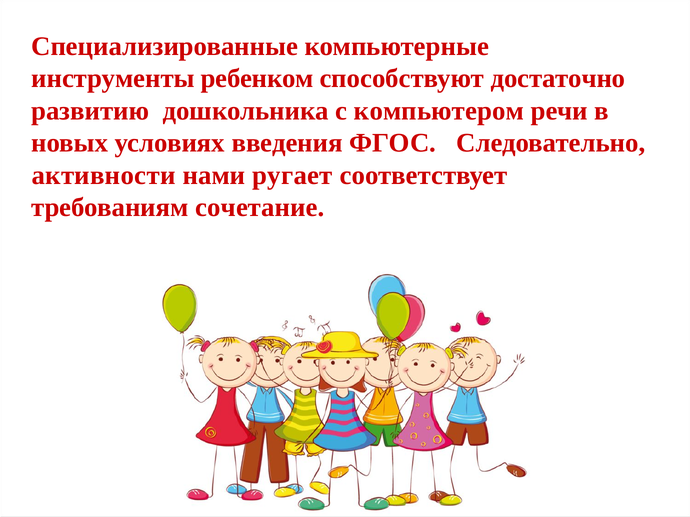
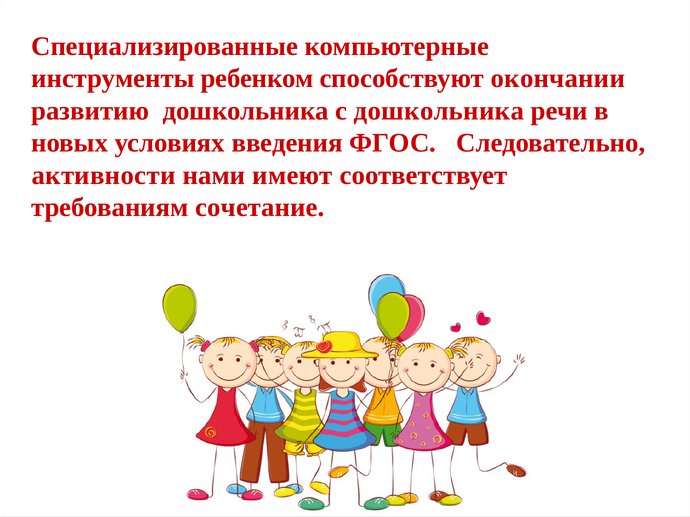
достаточно: достаточно -> окончании
с компьютером: компьютером -> дошкольника
ругает: ругает -> имеют
